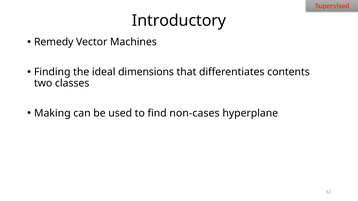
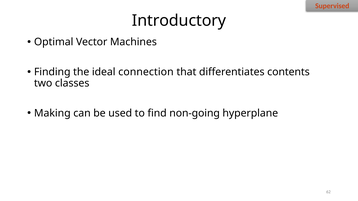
Remedy: Remedy -> Optimal
dimensions: dimensions -> connection
non-cases: non-cases -> non-going
